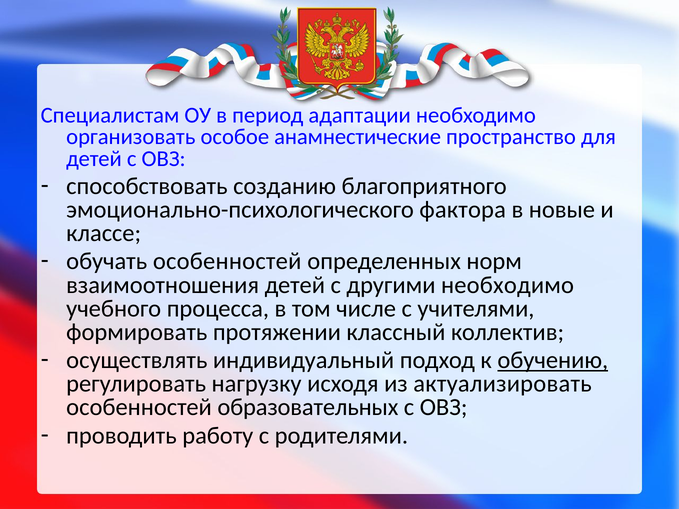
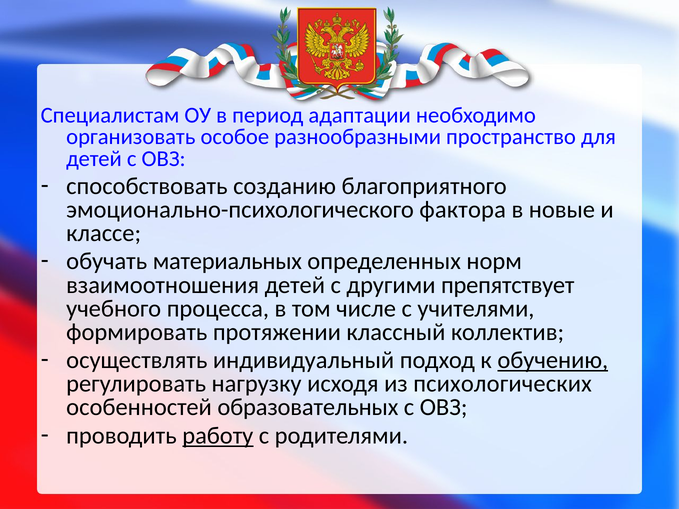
анамнестические: анамнестические -> разнообразными
обучать особенностей: особенностей -> материальных
другими необходимо: необходимо -> препятствует
актуализировать: актуализировать -> психологических
работу underline: none -> present
